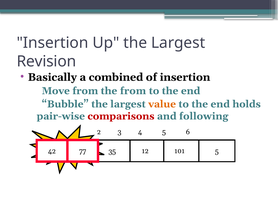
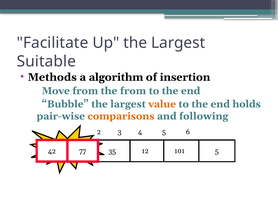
Insertion at (53, 43): Insertion -> Facilitate
Revision: Revision -> Suitable
Basically: Basically -> Methods
combined: combined -> algorithm
comparisons colour: red -> orange
